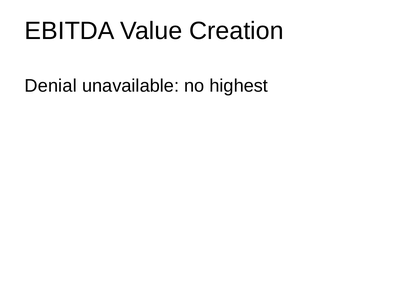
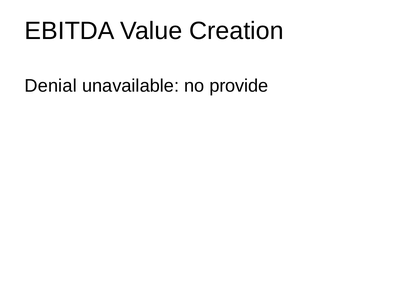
highest: highest -> provide
